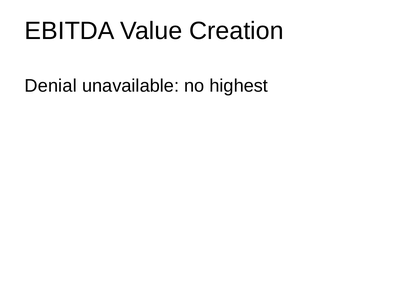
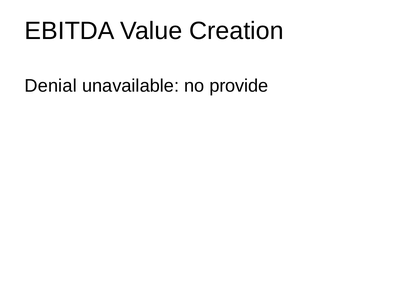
highest: highest -> provide
